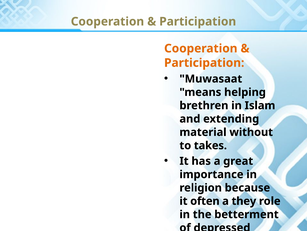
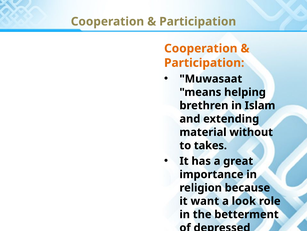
often: often -> want
they: they -> look
